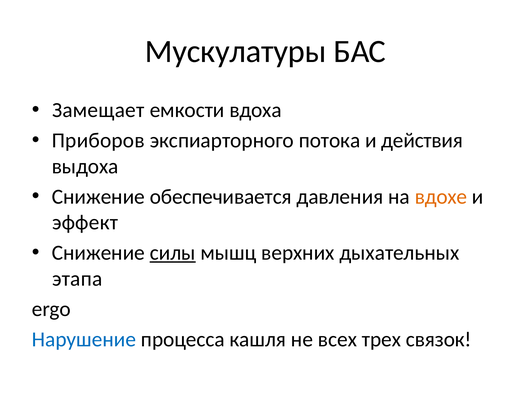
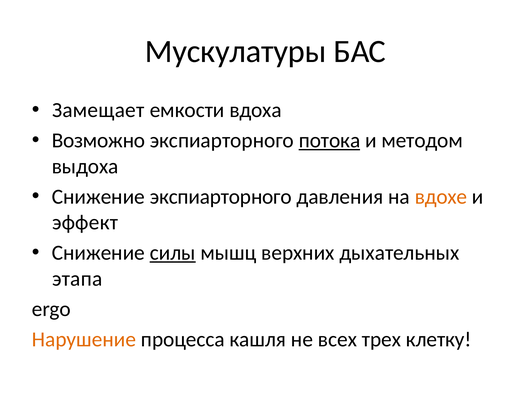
Приборов: Приборов -> Возможно
потока underline: none -> present
действия: действия -> методом
Снижение обеспечивается: обеспечивается -> экспиарторного
Нарушение colour: blue -> orange
связок: связок -> клетку
